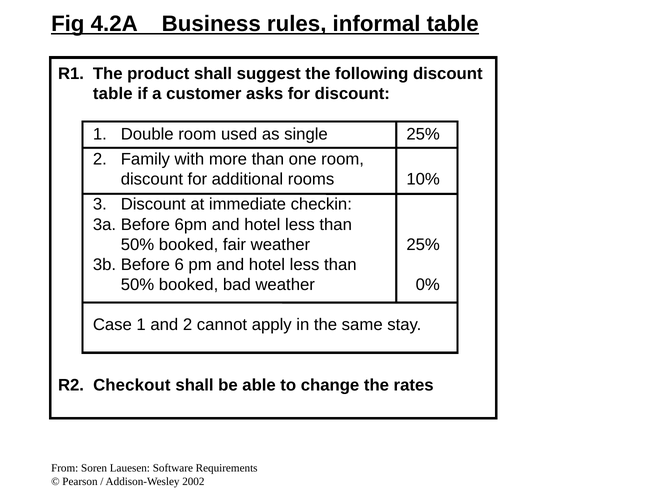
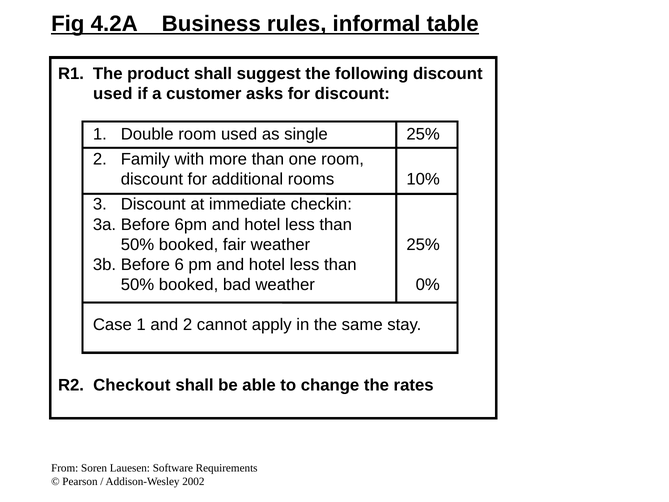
table at (113, 94): table -> used
